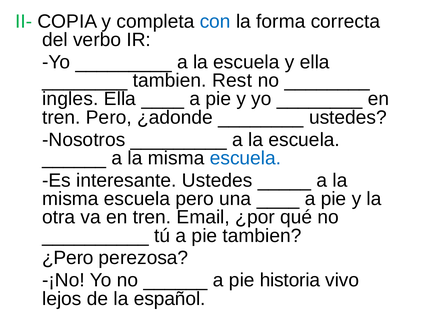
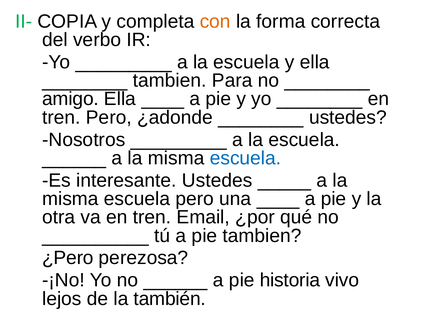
con colour: blue -> orange
Rest: Rest -> Para
ingles: ingles -> amigo
español: español -> también
